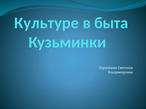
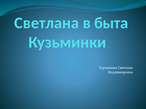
Культуре at (47, 23): Культуре -> Светлана
